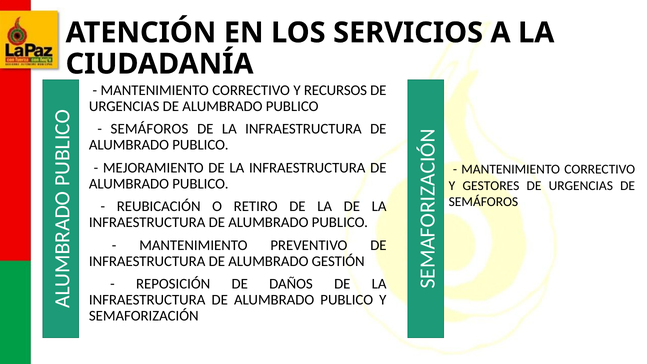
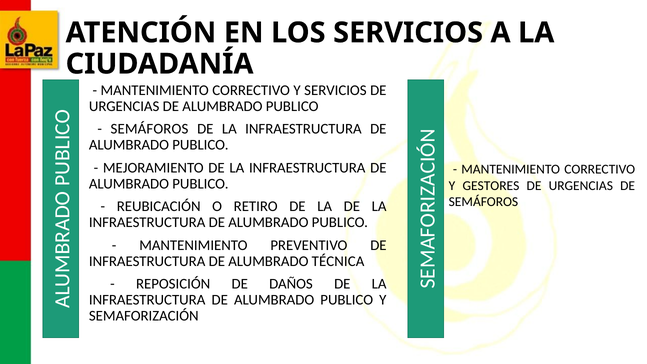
Y RECURSOS: RECURSOS -> SERVICIOS
GESTIÓN: GESTIÓN -> TÉCNICA
